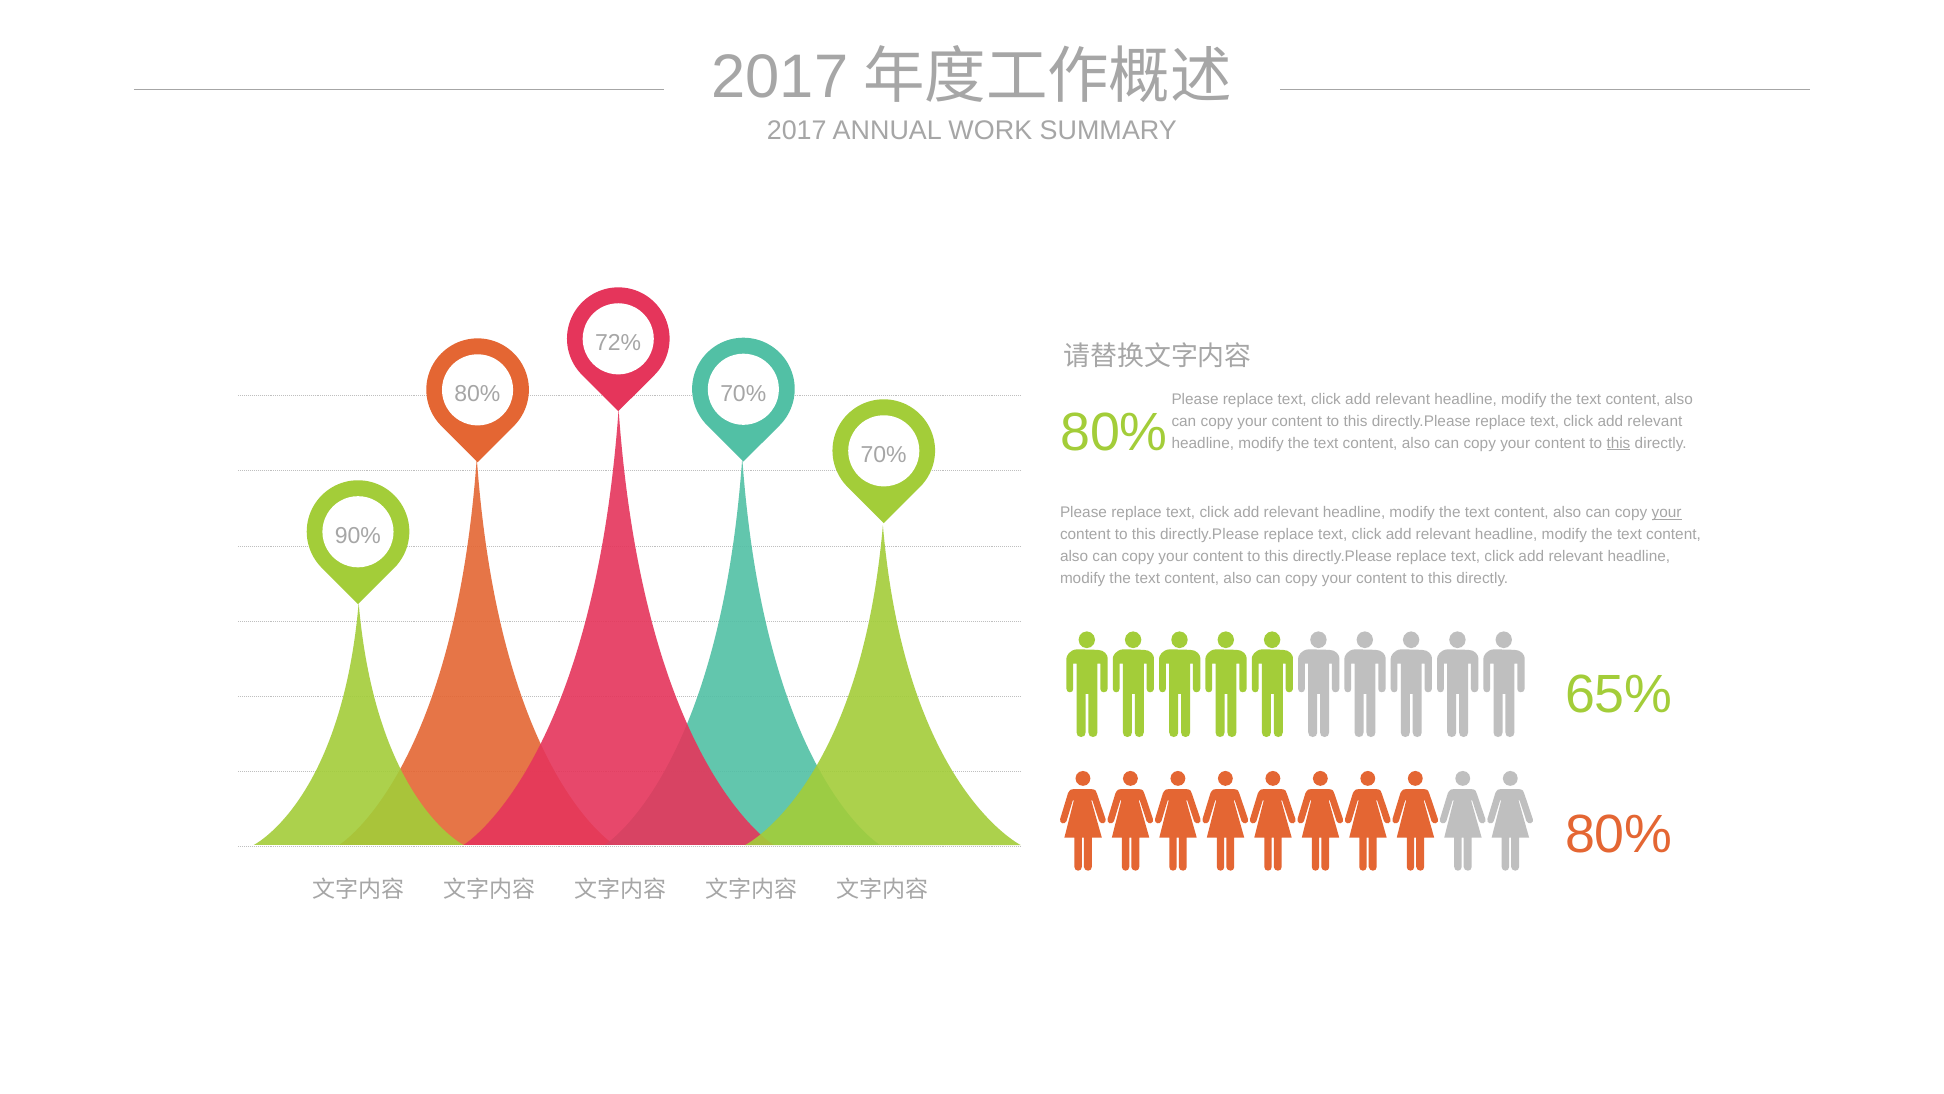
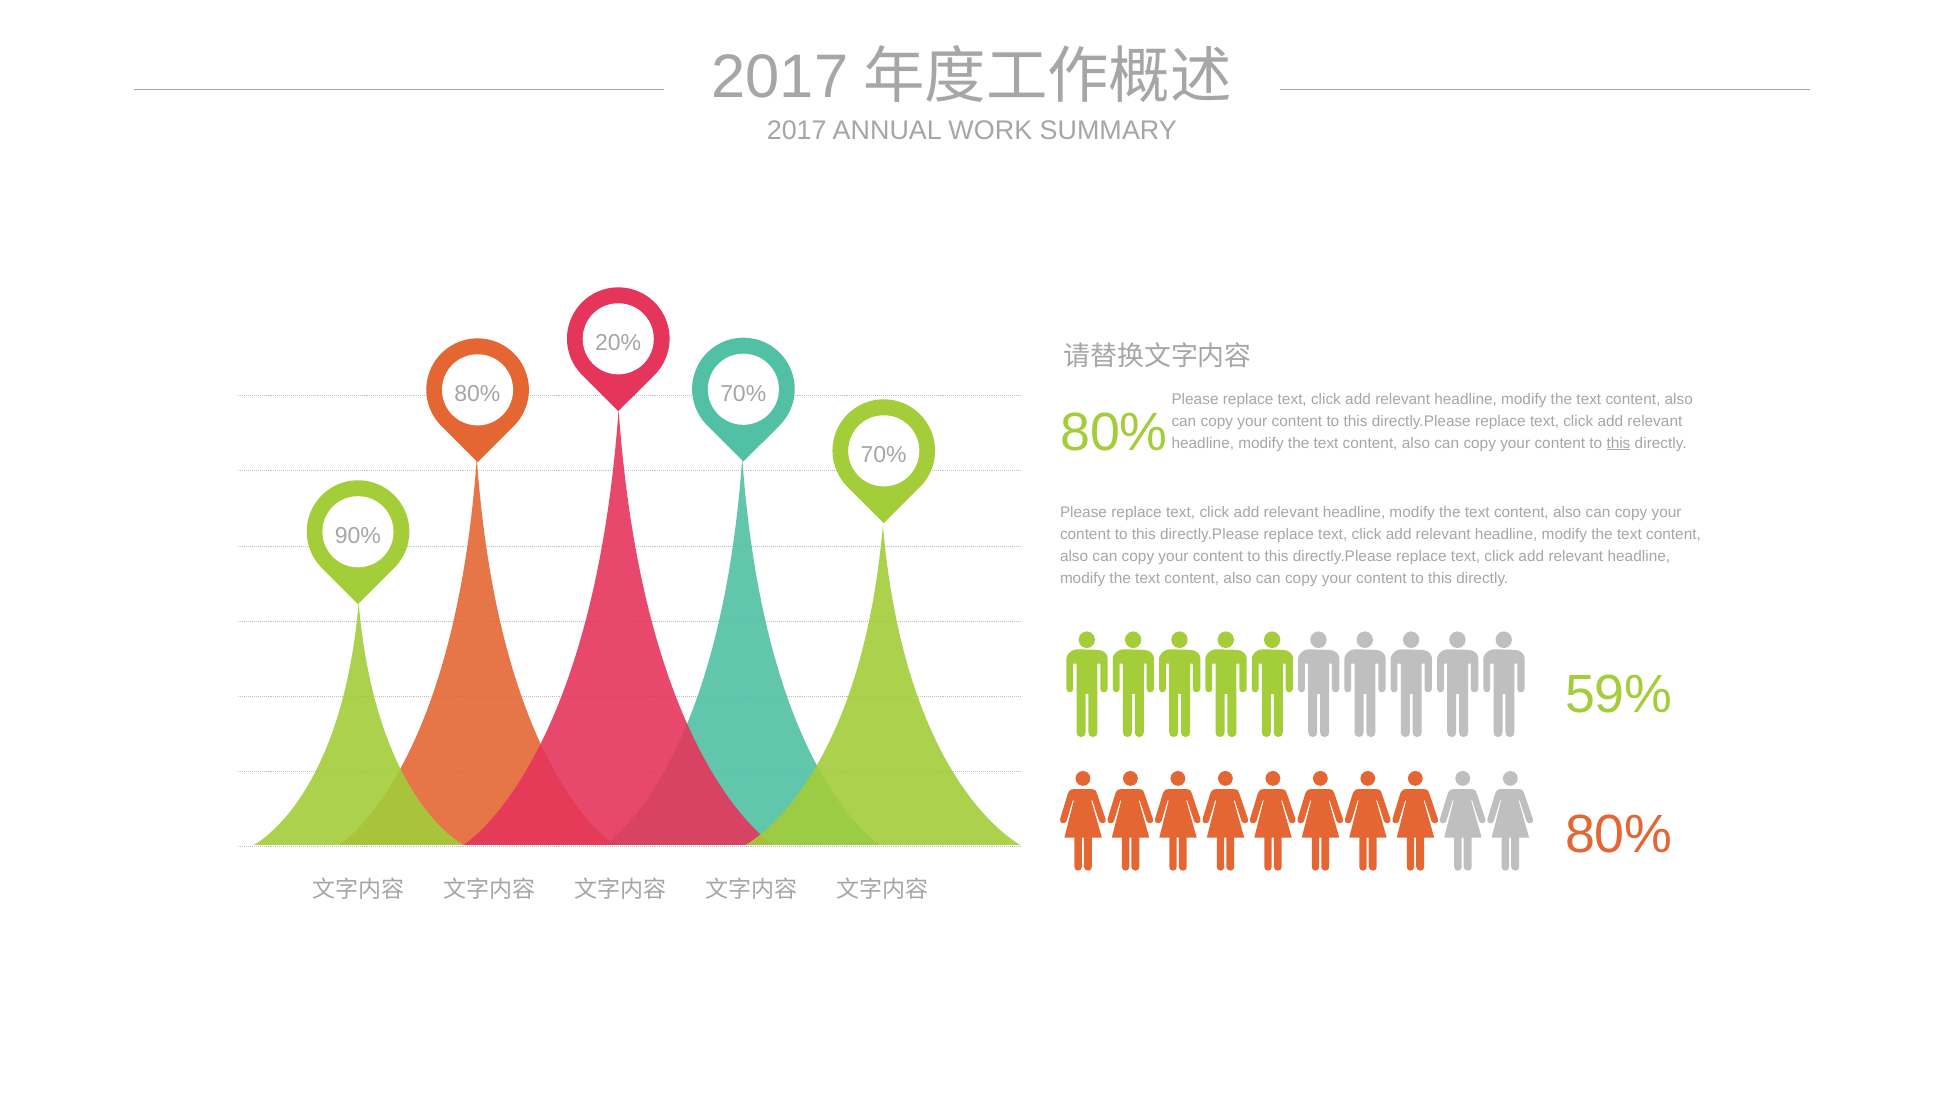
72%: 72% -> 20%
your at (1667, 512) underline: present -> none
65%: 65% -> 59%
